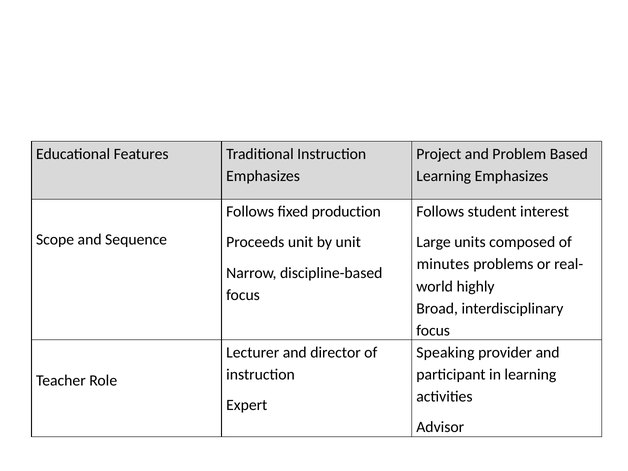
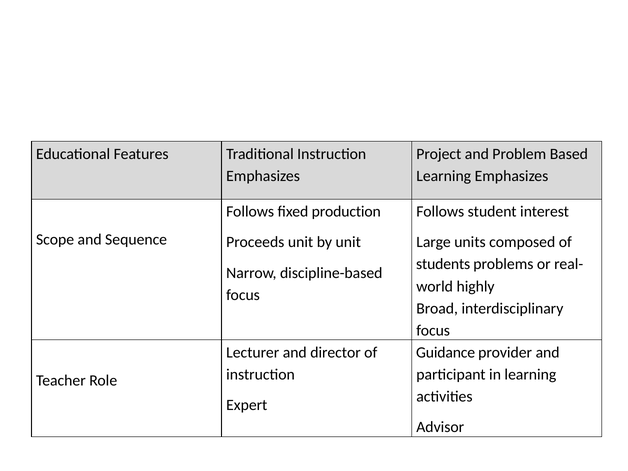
minutes: minutes -> students
Speaking: Speaking -> Guidance
